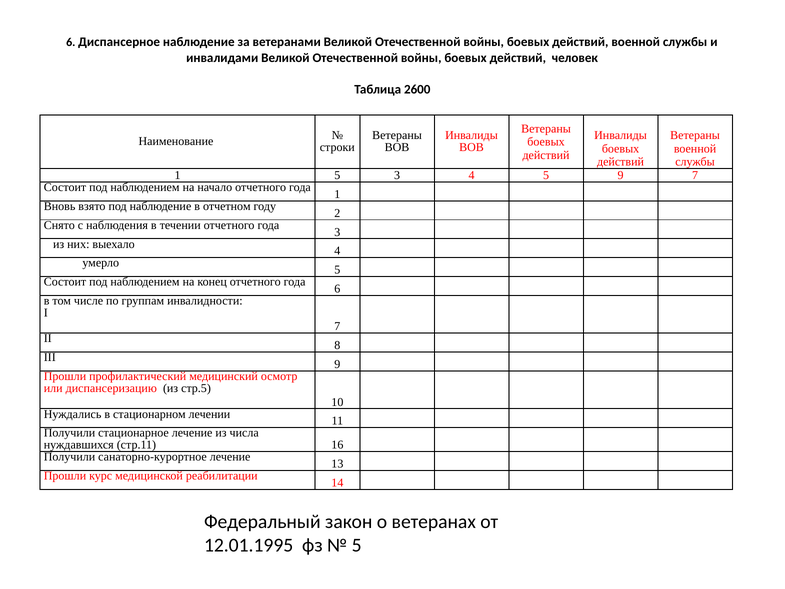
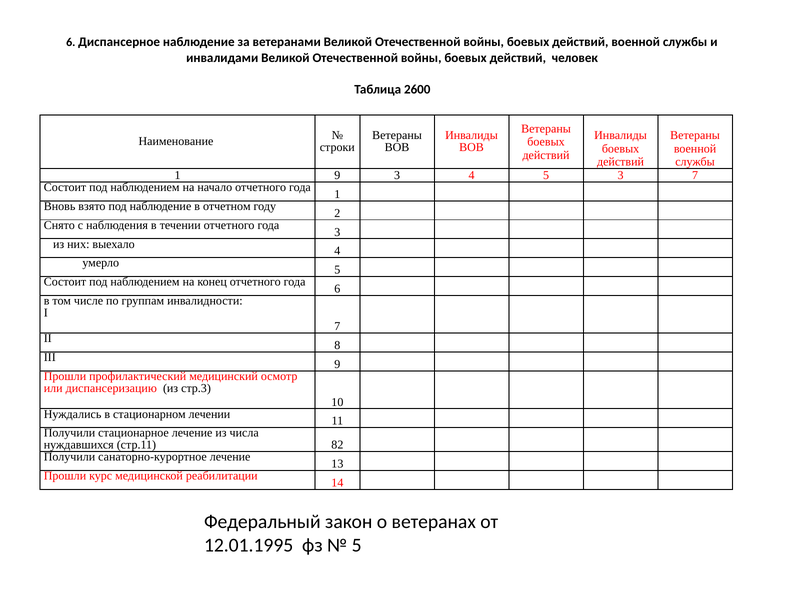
1 5: 5 -> 9
5 9: 9 -> 3
стр.5: стр.5 -> стр.3
16: 16 -> 82
